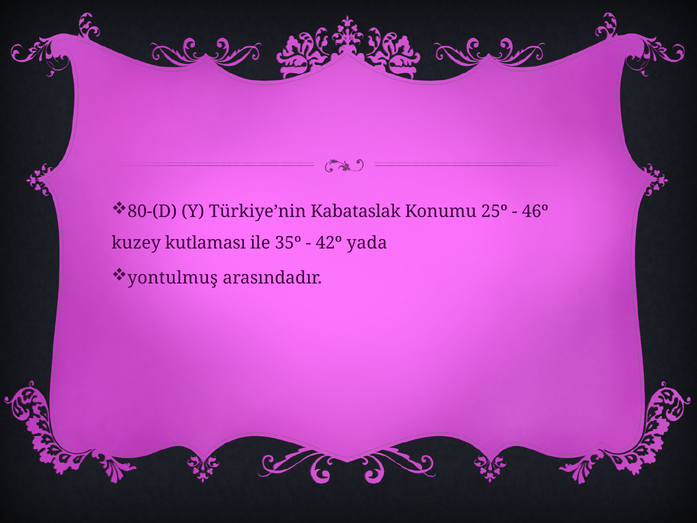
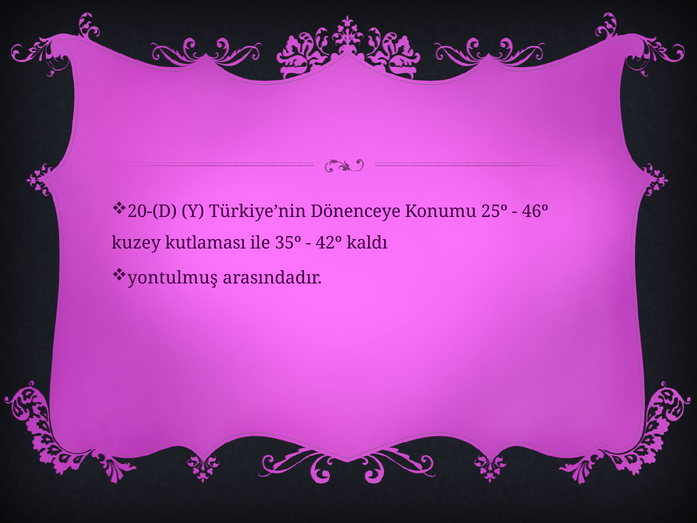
80-(D: 80-(D -> 20-(D
Kabataslak: Kabataslak -> Dönenceye
yada: yada -> kaldı
